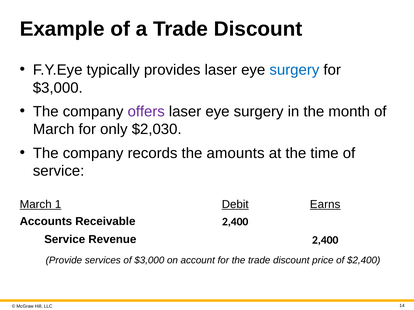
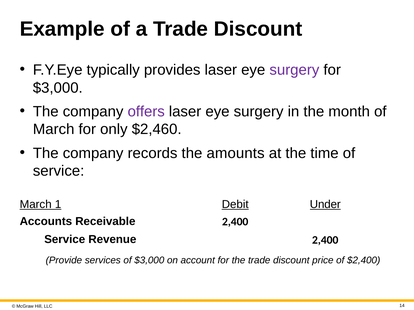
surgery at (294, 70) colour: blue -> purple
$2,030: $2,030 -> $2,460
Earns: Earns -> Under
